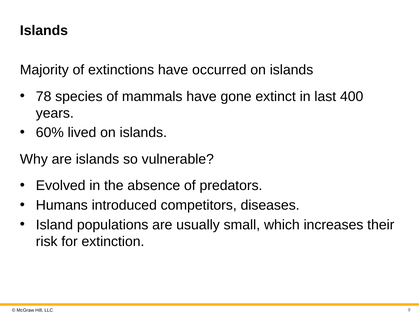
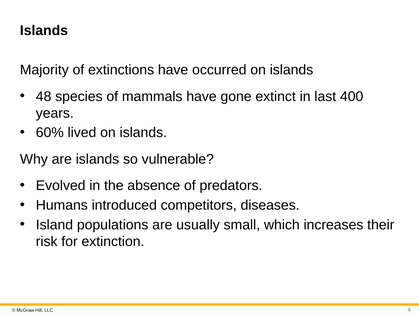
78: 78 -> 48
